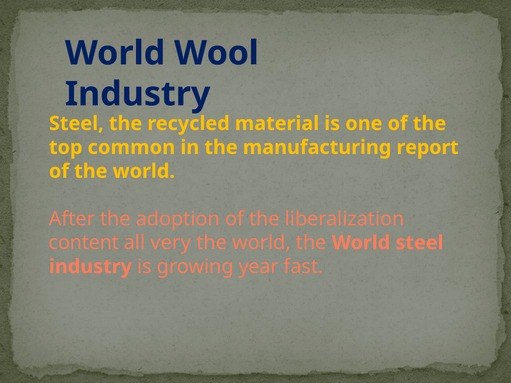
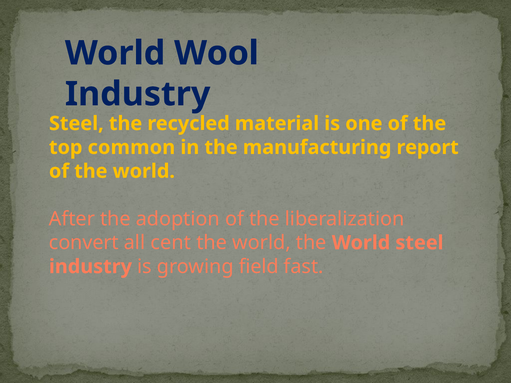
content: content -> convert
very: very -> cent
year: year -> field
